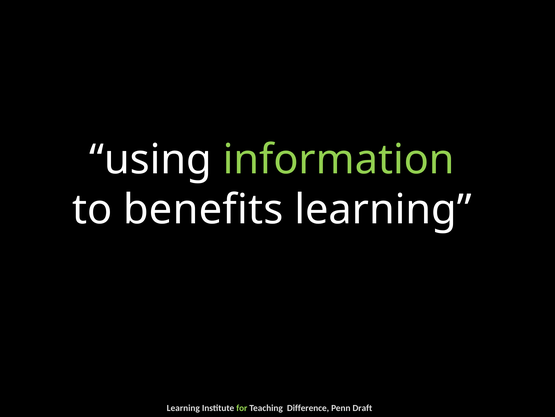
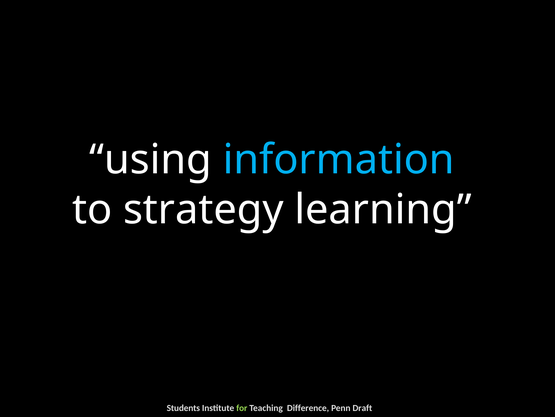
information colour: light green -> light blue
benefits: benefits -> strategy
Learning at (183, 408): Learning -> Students
